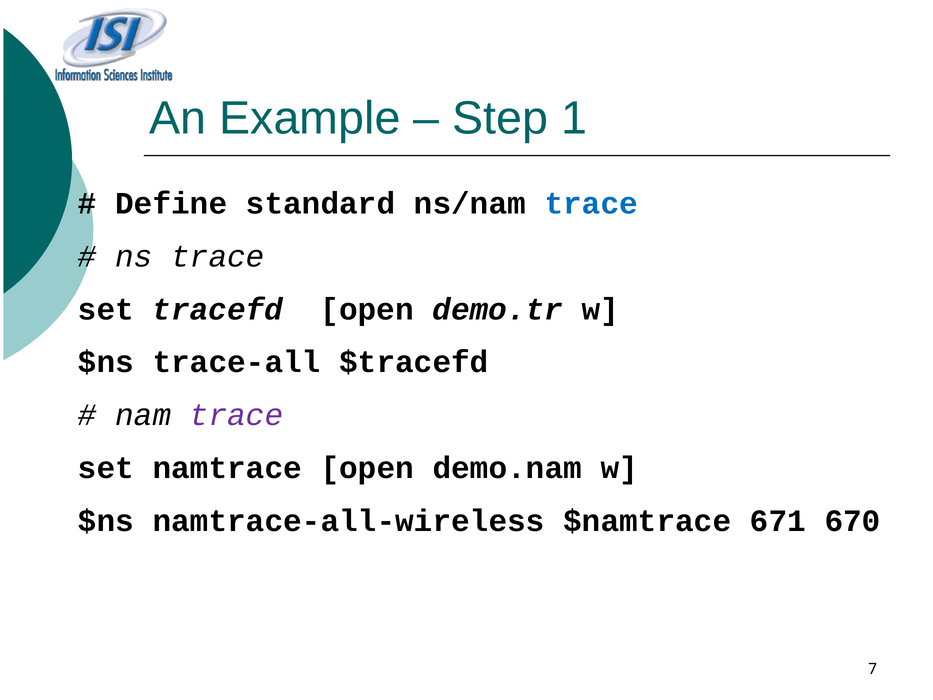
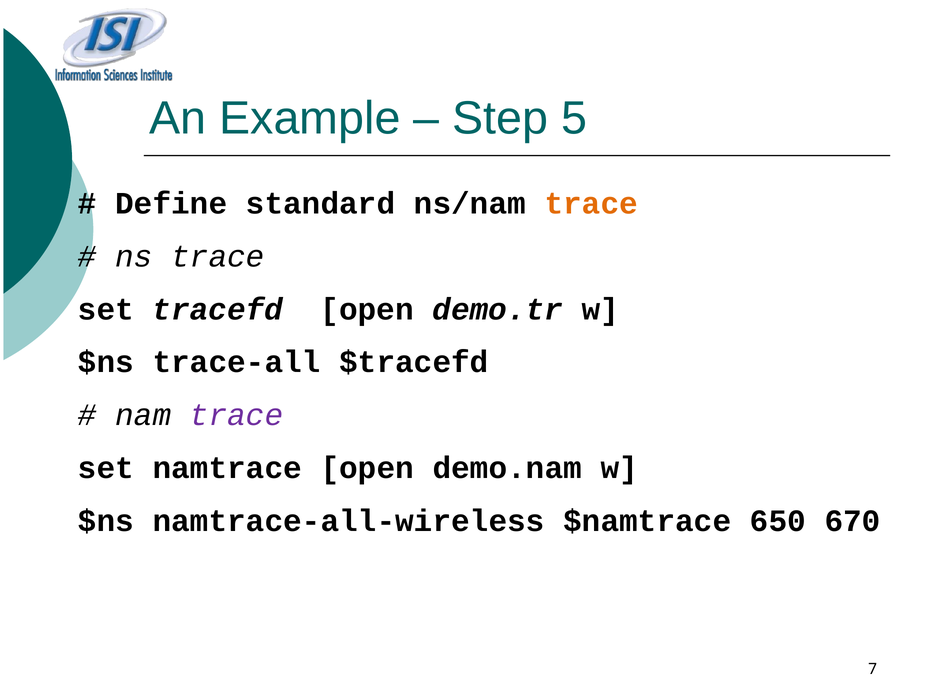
1: 1 -> 5
trace at (591, 203) colour: blue -> orange
671: 671 -> 650
